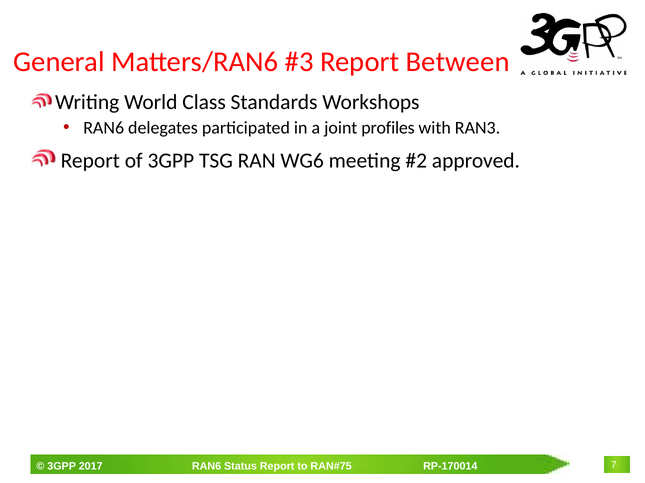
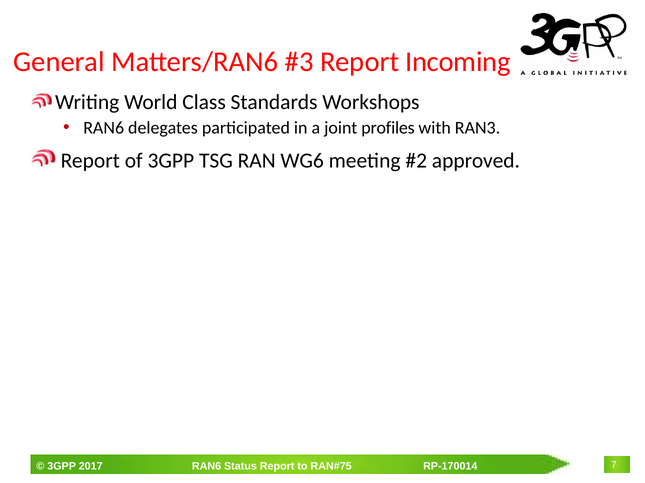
Between: Between -> Incoming
